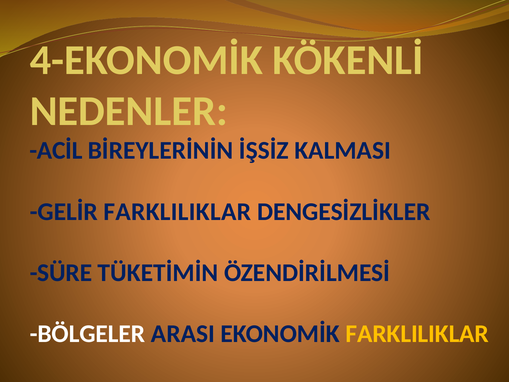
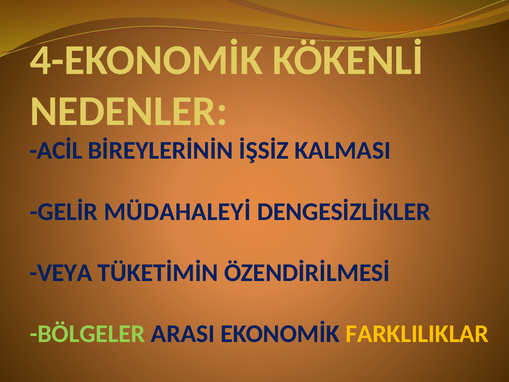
GELİR FARKLILIKLAR: FARKLILIKLAR -> MÜDAHALEYİ
SÜRE: SÜRE -> VEYA
BÖLGELER colour: white -> light green
